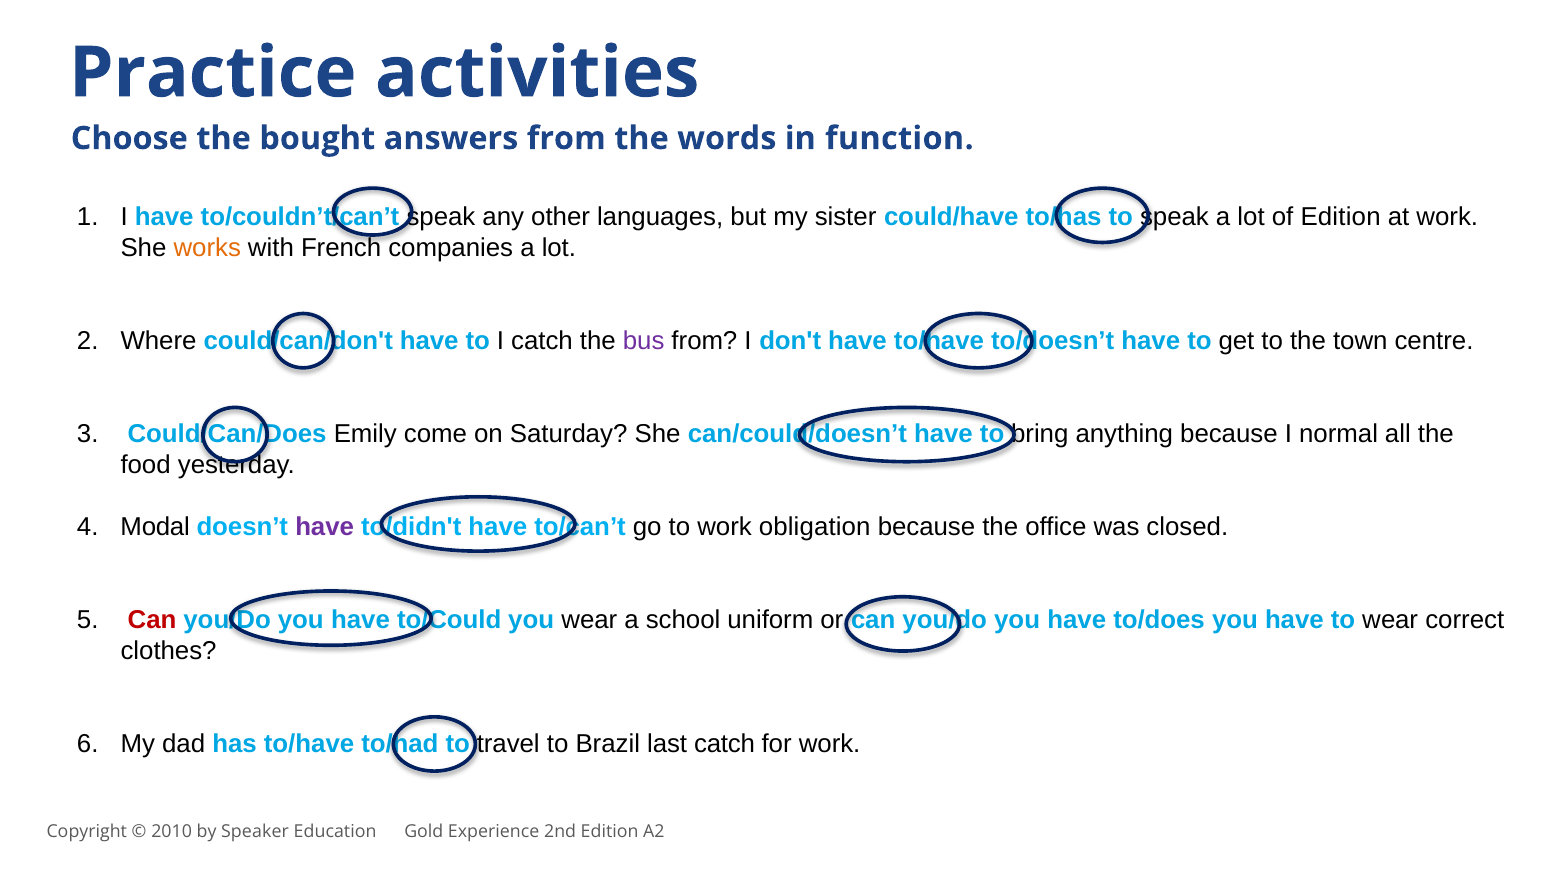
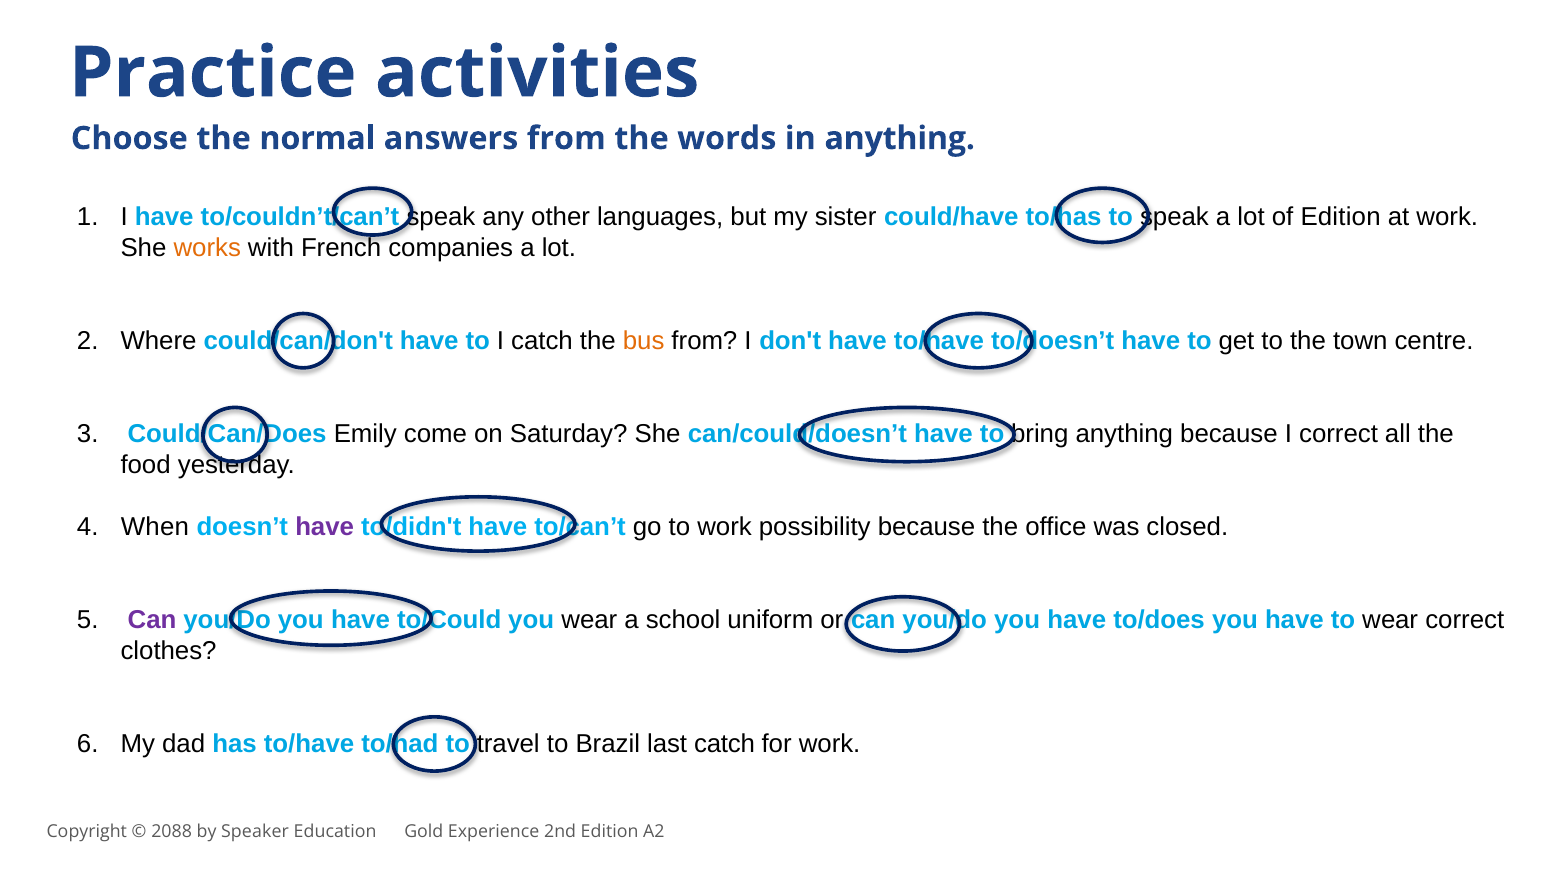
bought: bought -> normal
in function: function -> anything
bus colour: purple -> orange
I normal: normal -> correct
Modal: Modal -> When
obligation: obligation -> possibility
Can at (152, 620) colour: red -> purple
2010: 2010 -> 2088
